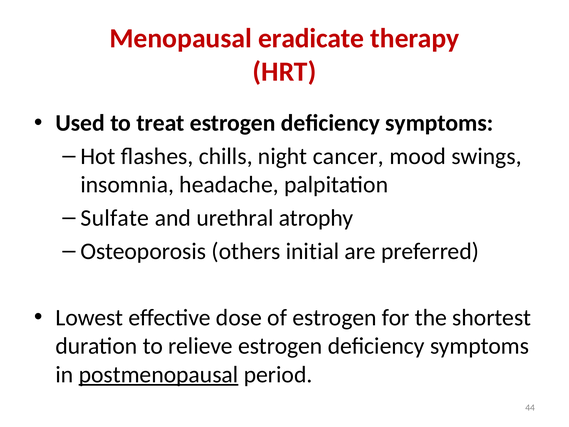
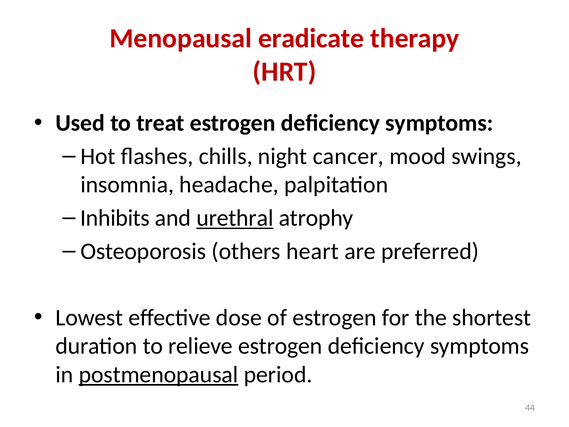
Sulfate: Sulfate -> Inhibits
urethral underline: none -> present
initial: initial -> heart
